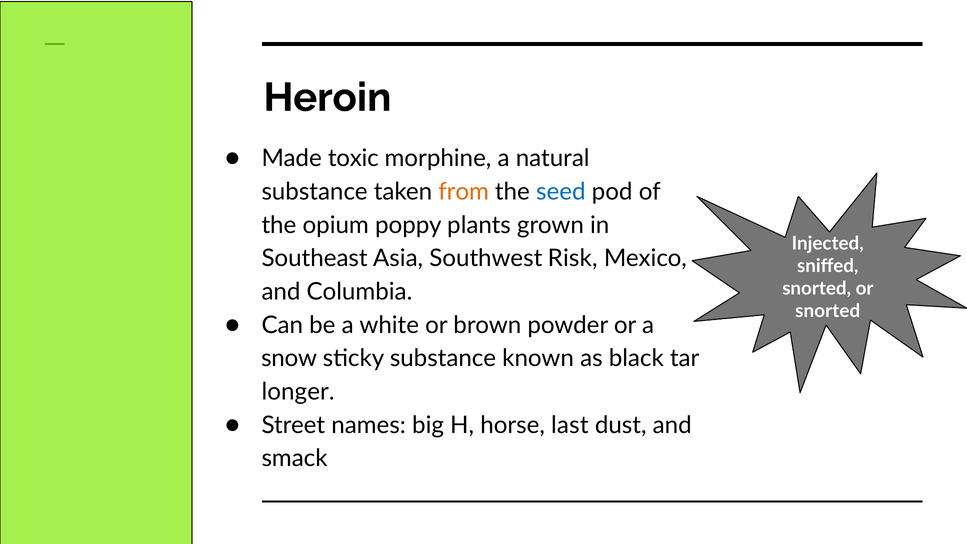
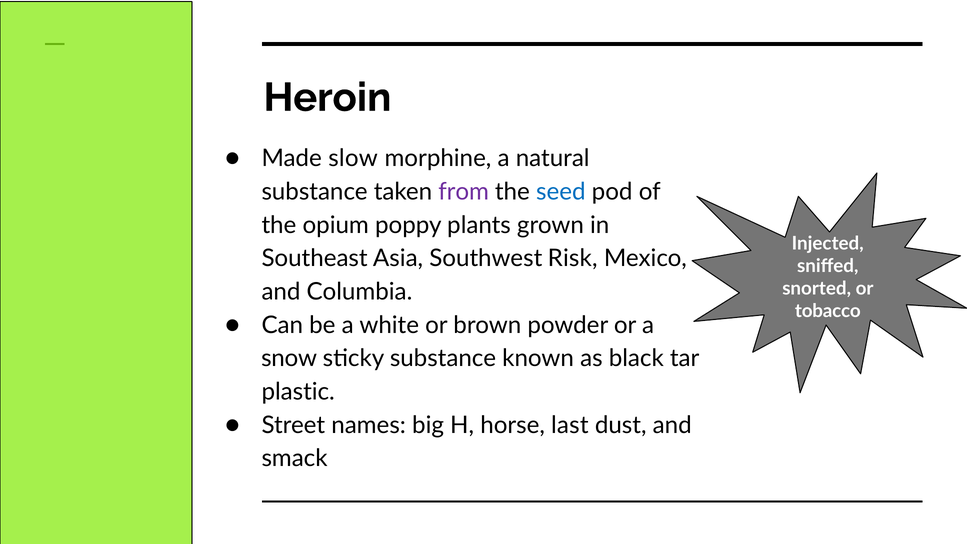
toxic: toxic -> slow
from colour: orange -> purple
snorted at (828, 311): snorted -> tobacco
longer: longer -> plastic
